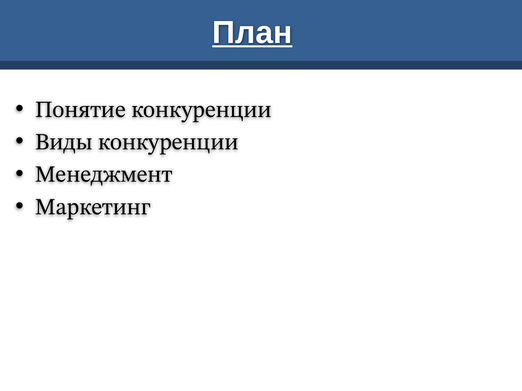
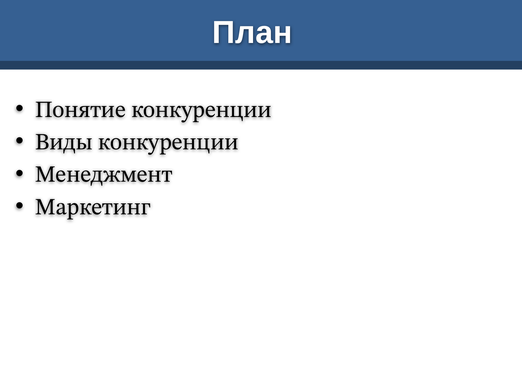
План underline: present -> none
